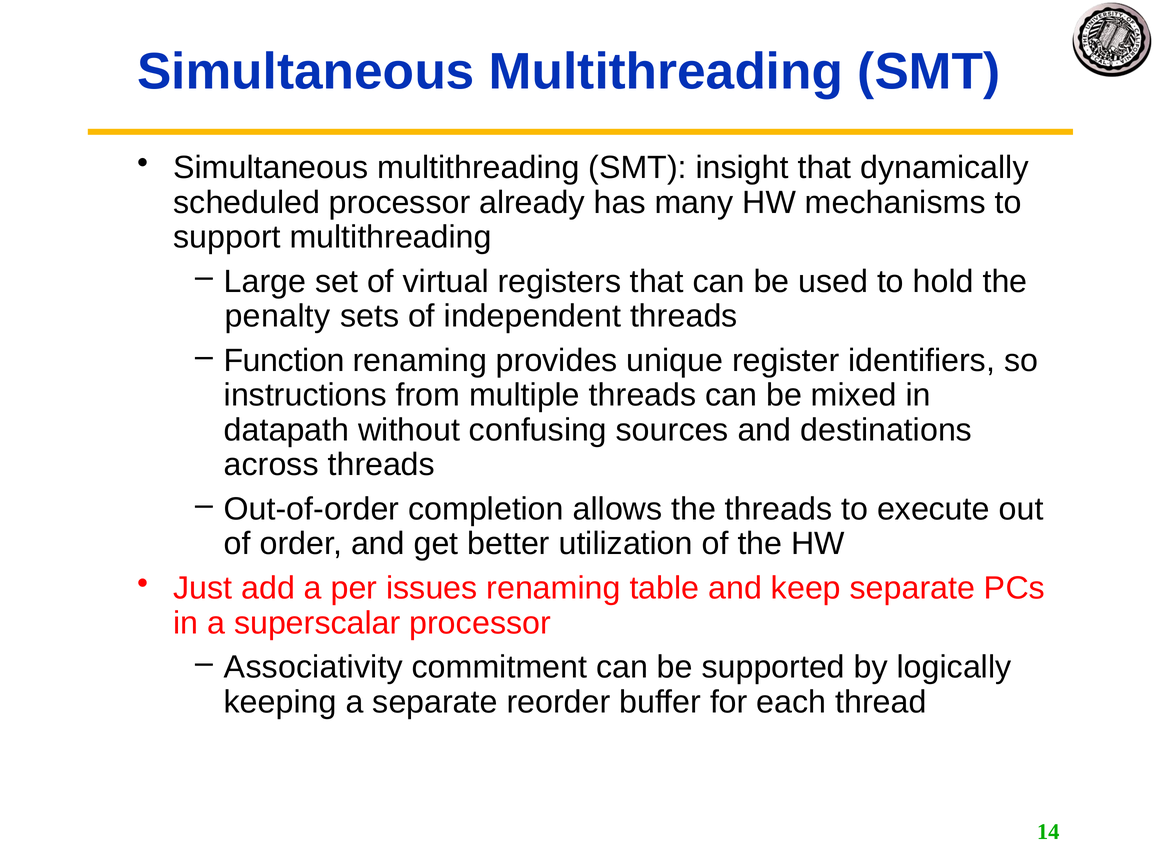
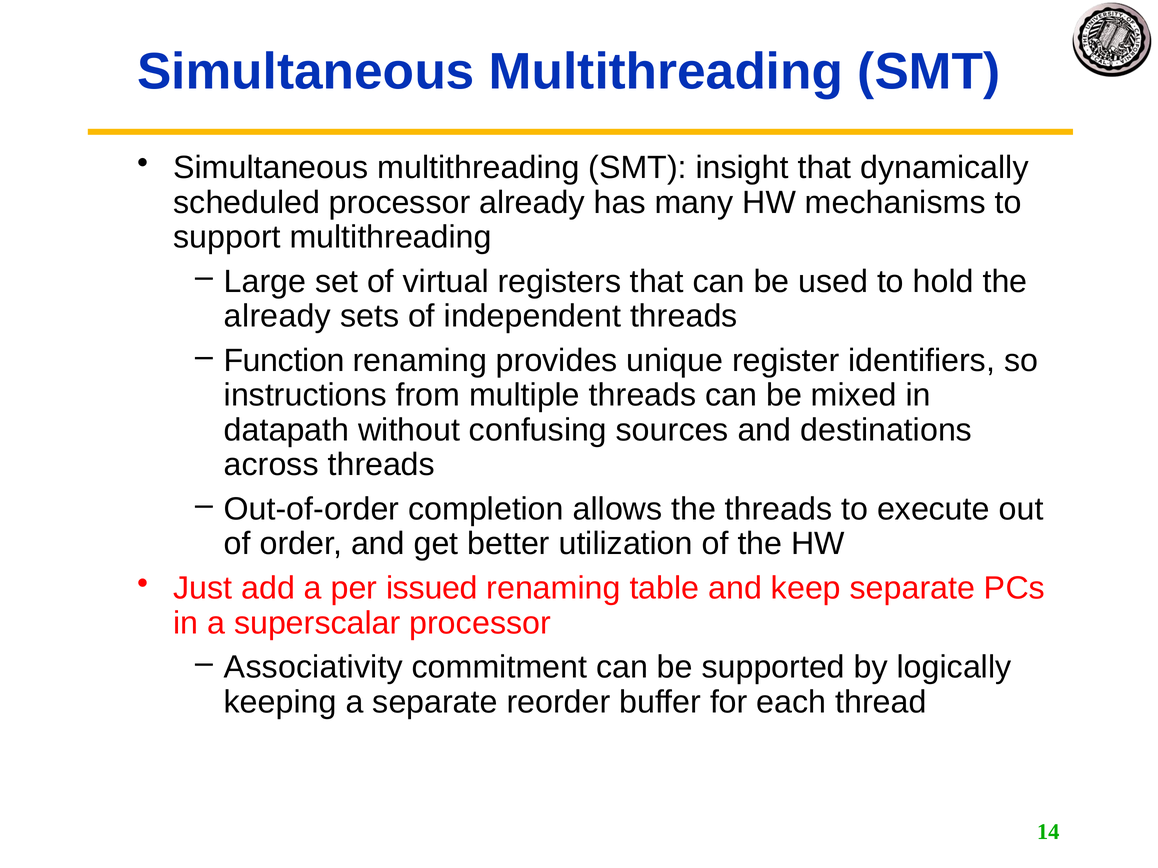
penalty at (277, 316): penalty -> already
issues: issues -> issued
